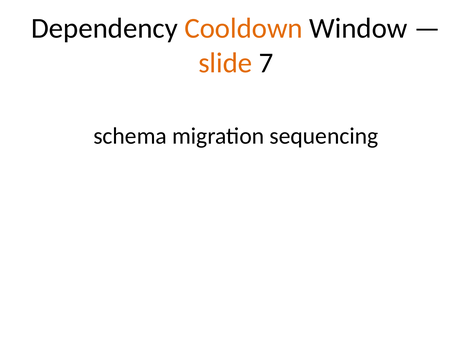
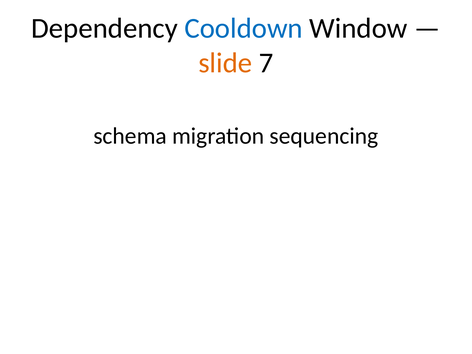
Cooldown colour: orange -> blue
